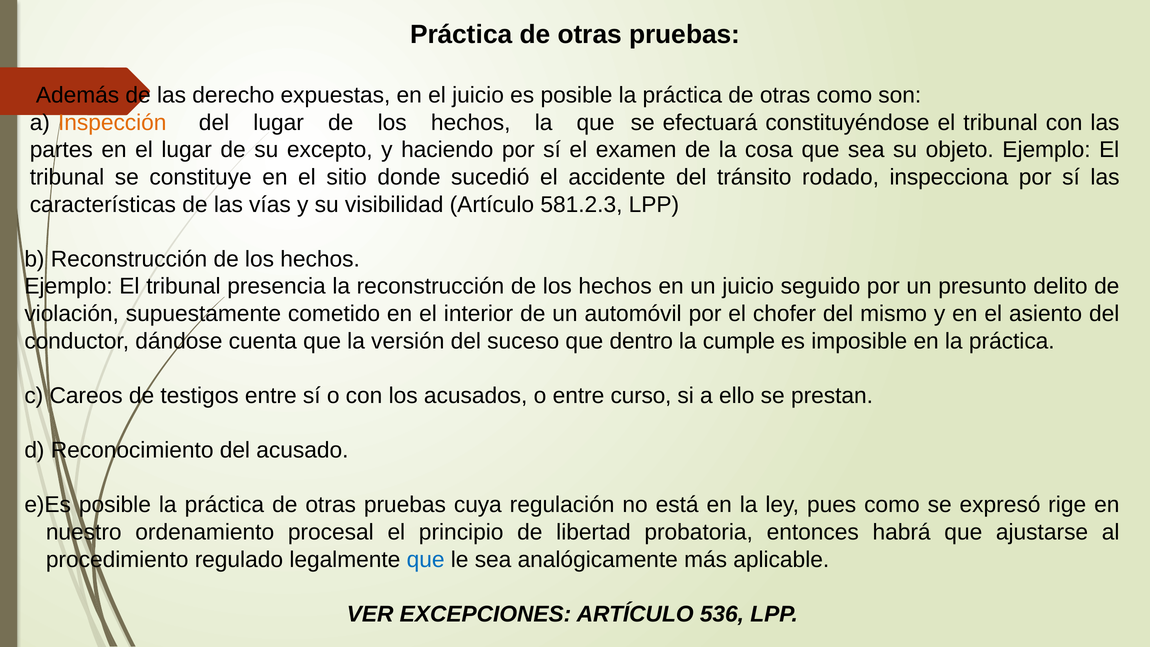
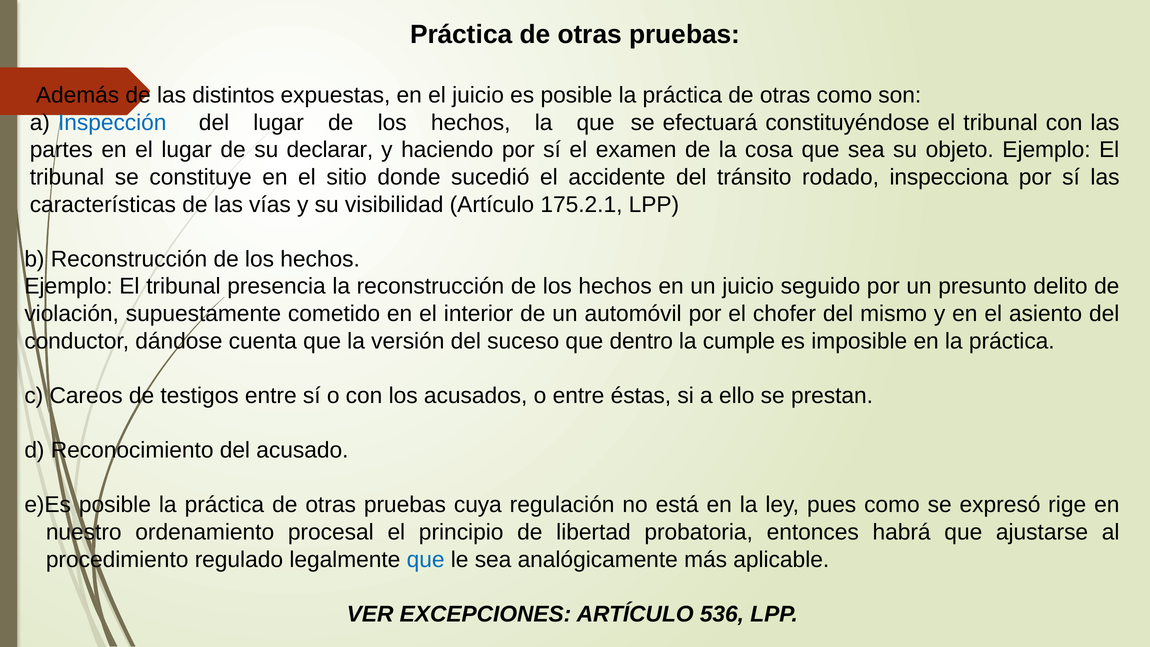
derecho: derecho -> distintos
Inspección colour: orange -> blue
excepto: excepto -> declarar
581.2.3: 581.2.3 -> 175.2.1
curso: curso -> éstas
